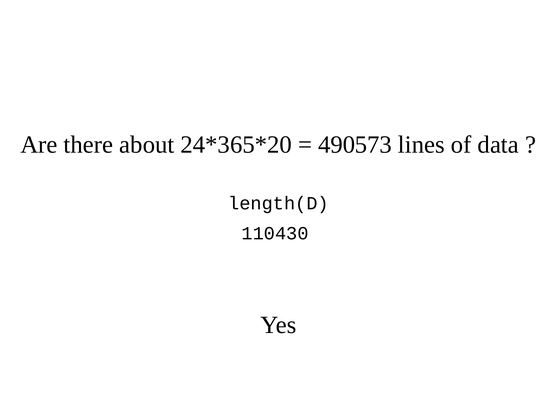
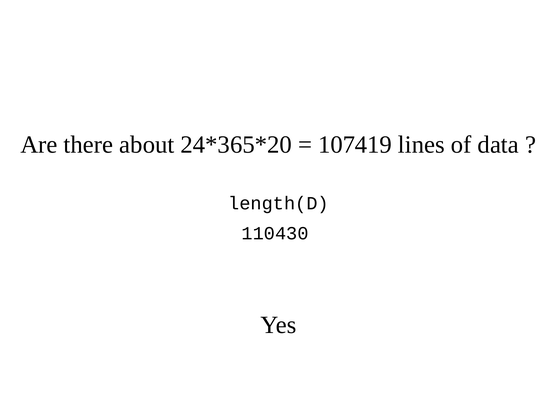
490573: 490573 -> 107419
